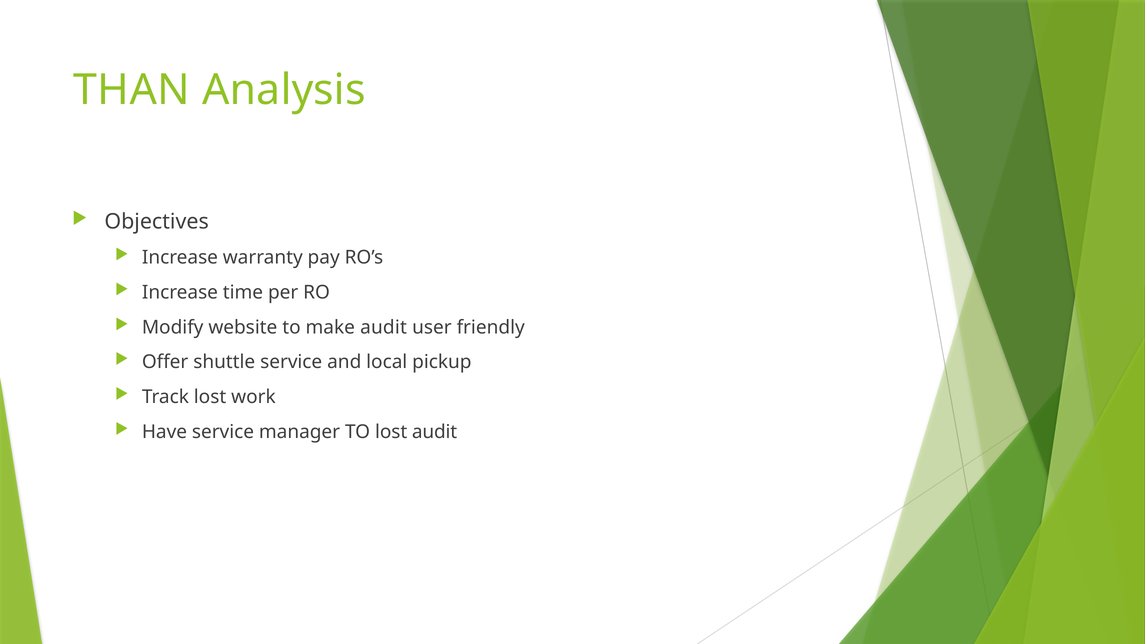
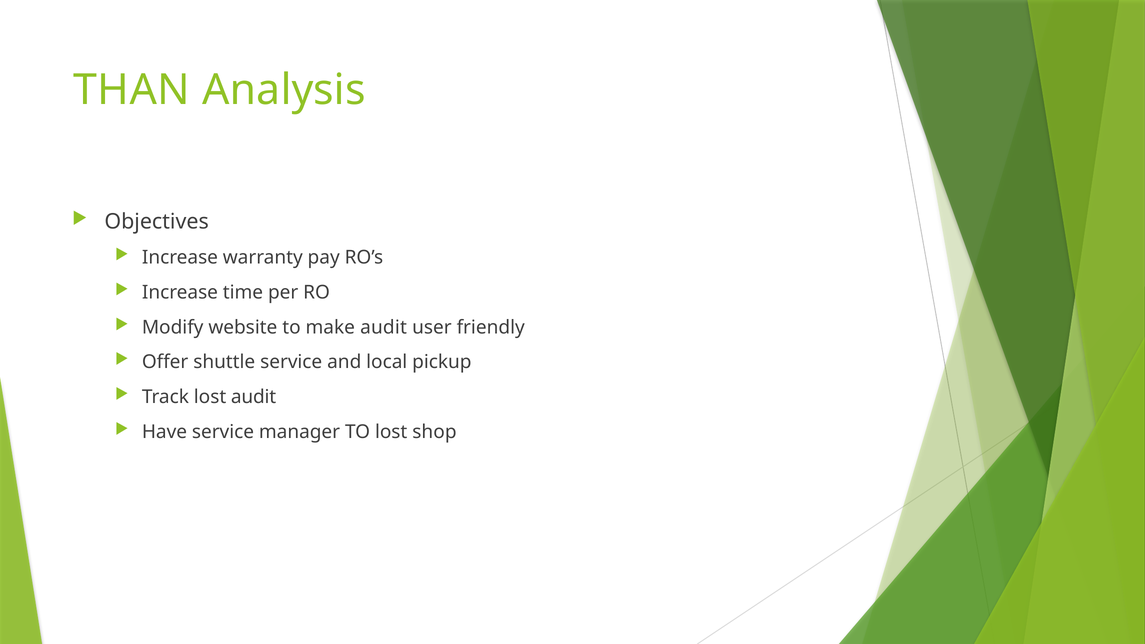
lost work: work -> audit
lost audit: audit -> shop
